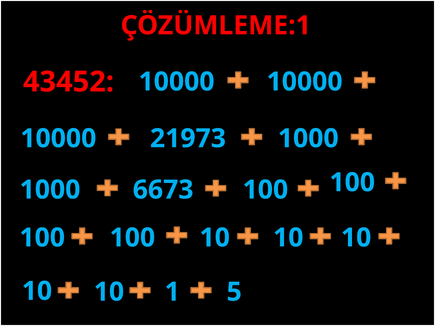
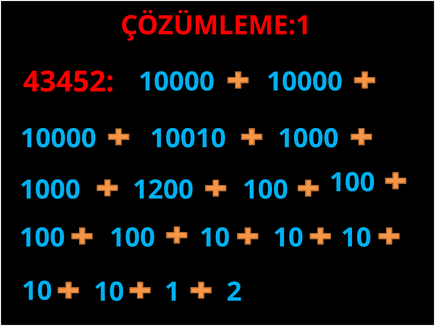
21973: 21973 -> 10010
6673: 6673 -> 1200
5: 5 -> 2
